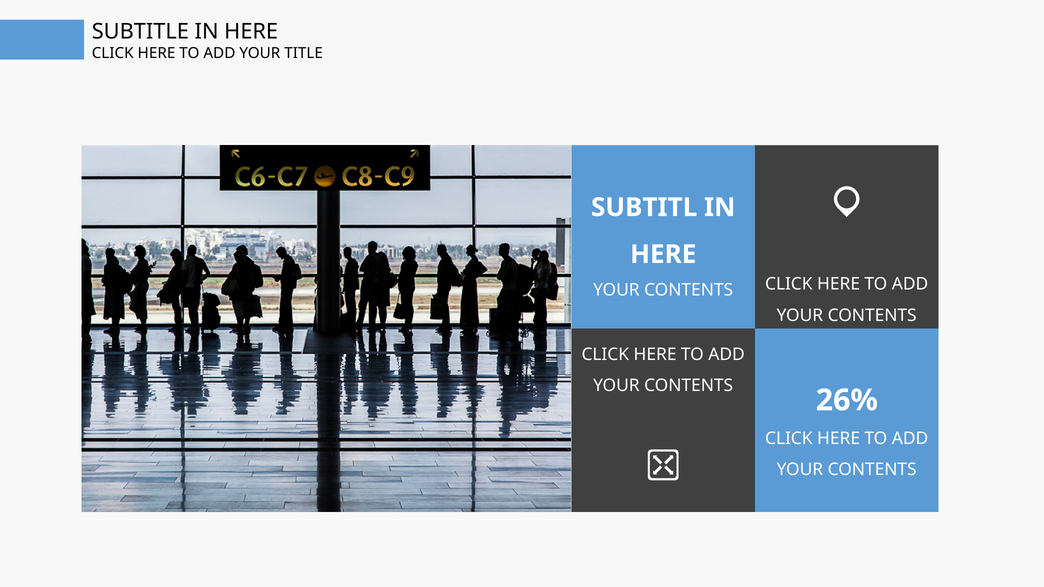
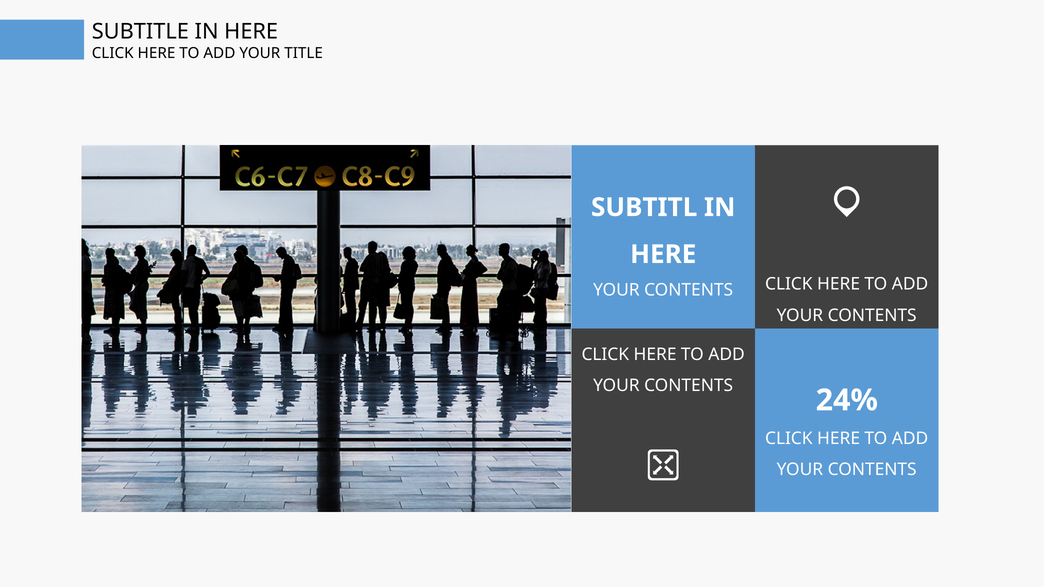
26%: 26% -> 24%
